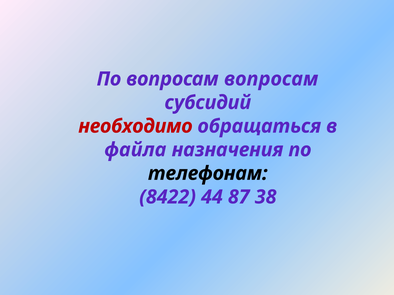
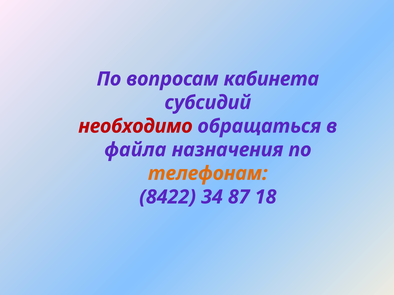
вопросам вопросам: вопросам -> кабинета
телефонам colour: black -> orange
44: 44 -> 34
38: 38 -> 18
